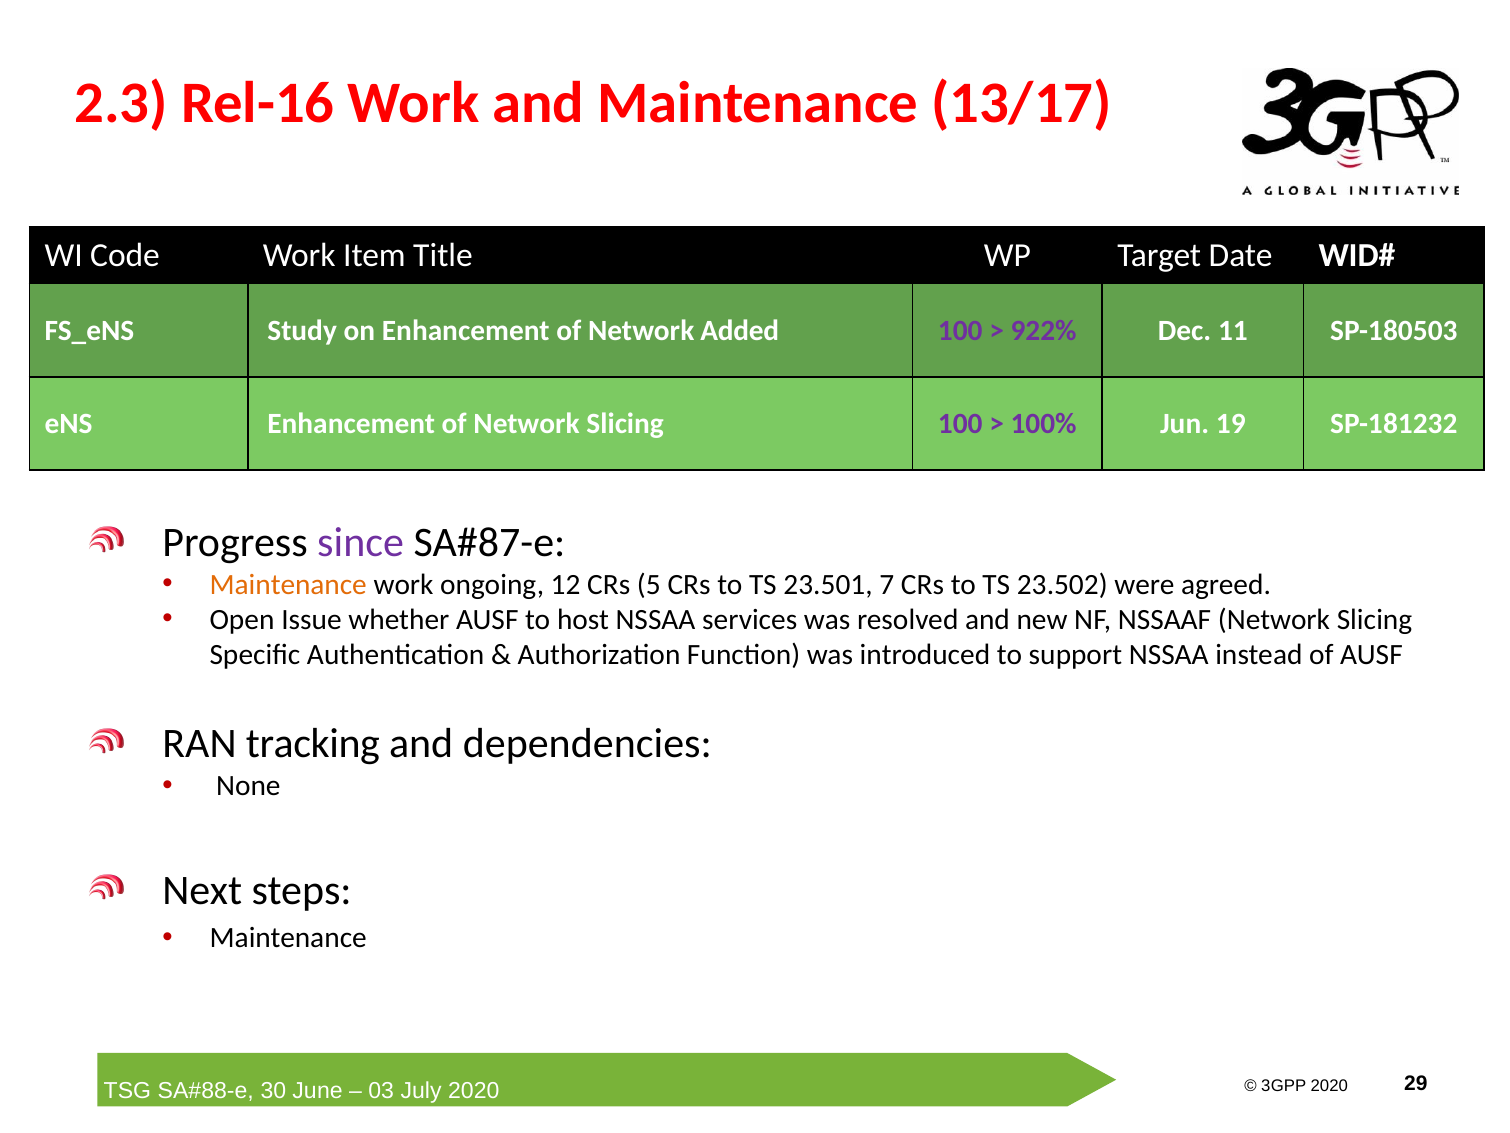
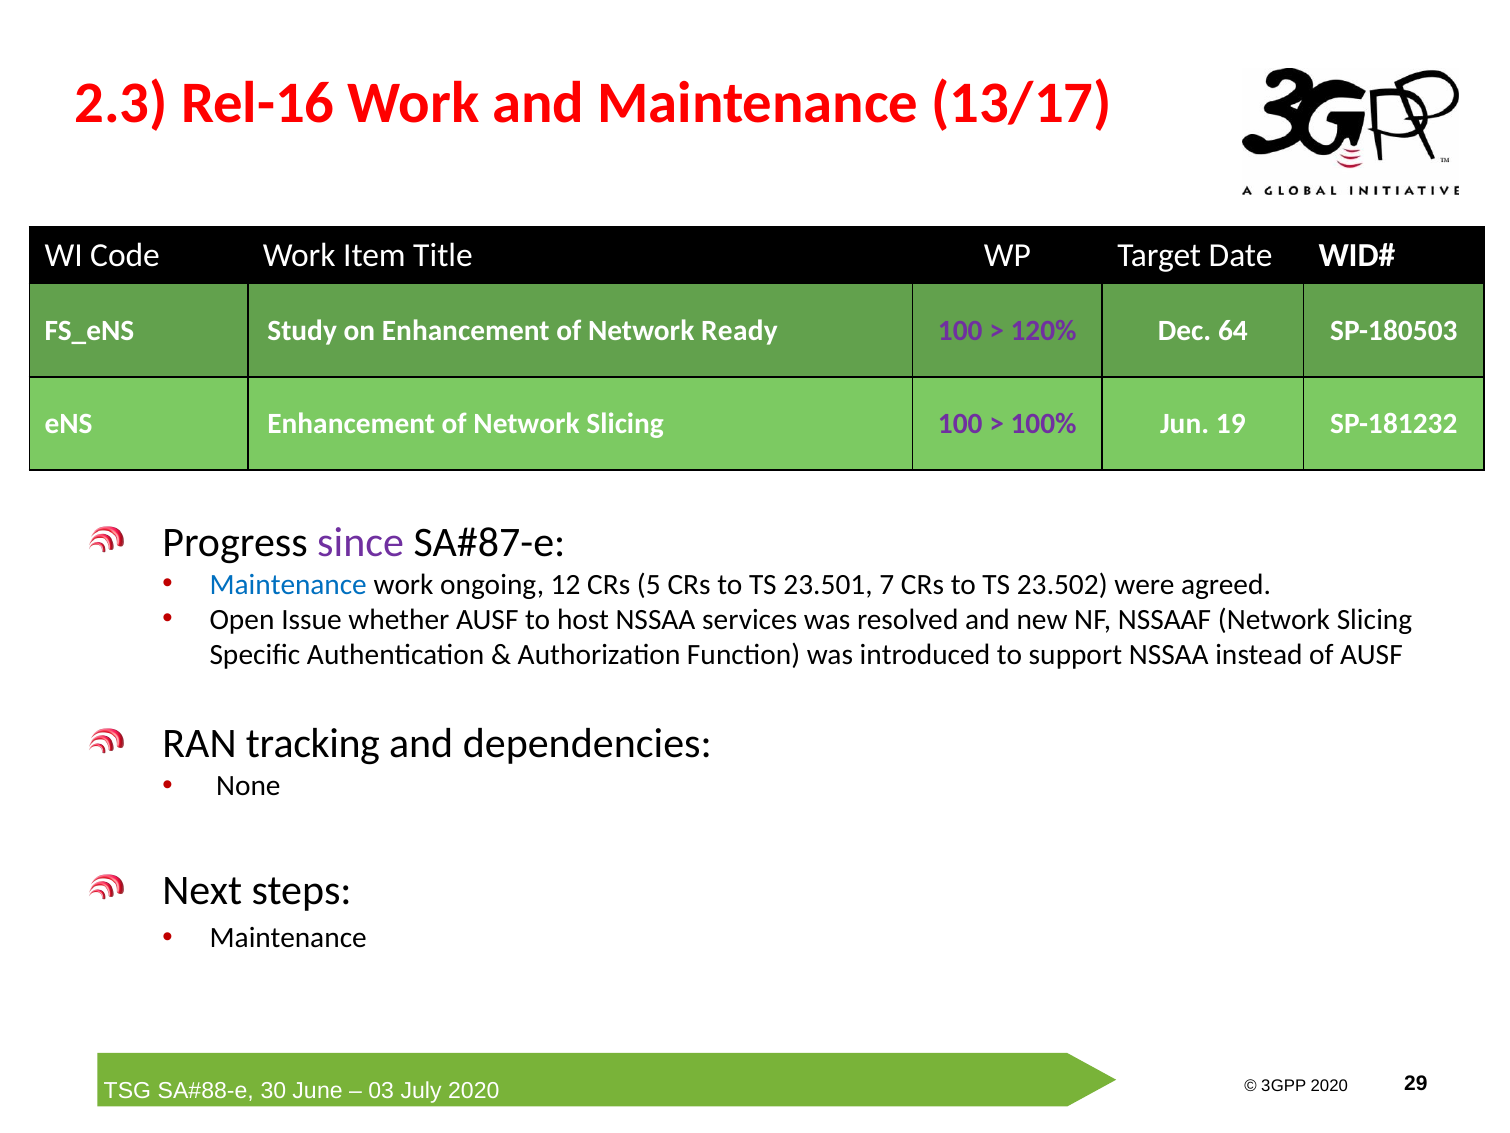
Added: Added -> Ready
922%: 922% -> 120%
11: 11 -> 64
Maintenance at (288, 584) colour: orange -> blue
